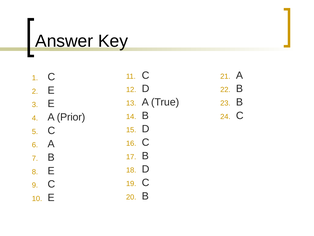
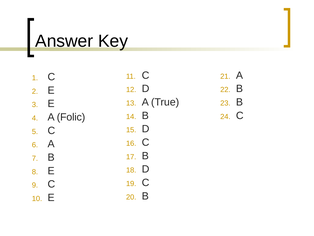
Prior: Prior -> Folic
